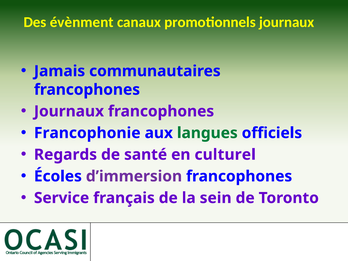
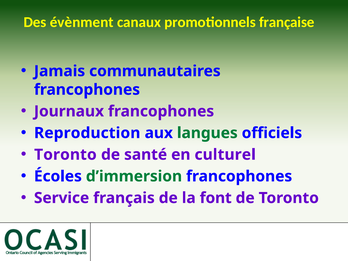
promotionnels journaux: journaux -> française
Francophonie: Francophonie -> Reproduction
Regards at (65, 155): Regards -> Toronto
d’immersion colour: purple -> green
sein: sein -> font
